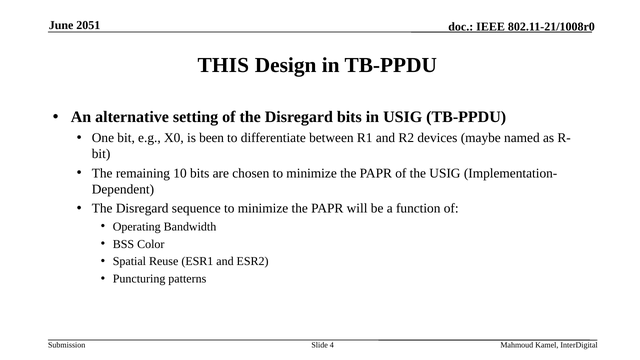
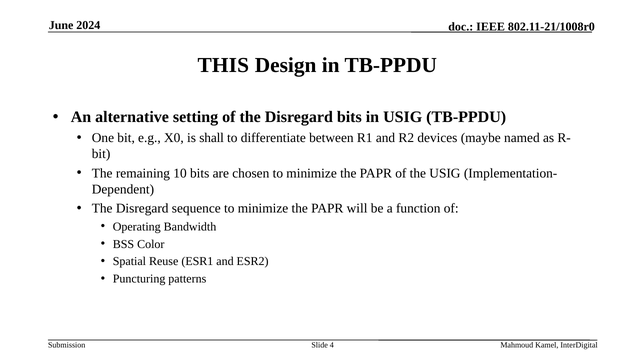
2051: 2051 -> 2024
been: been -> shall
